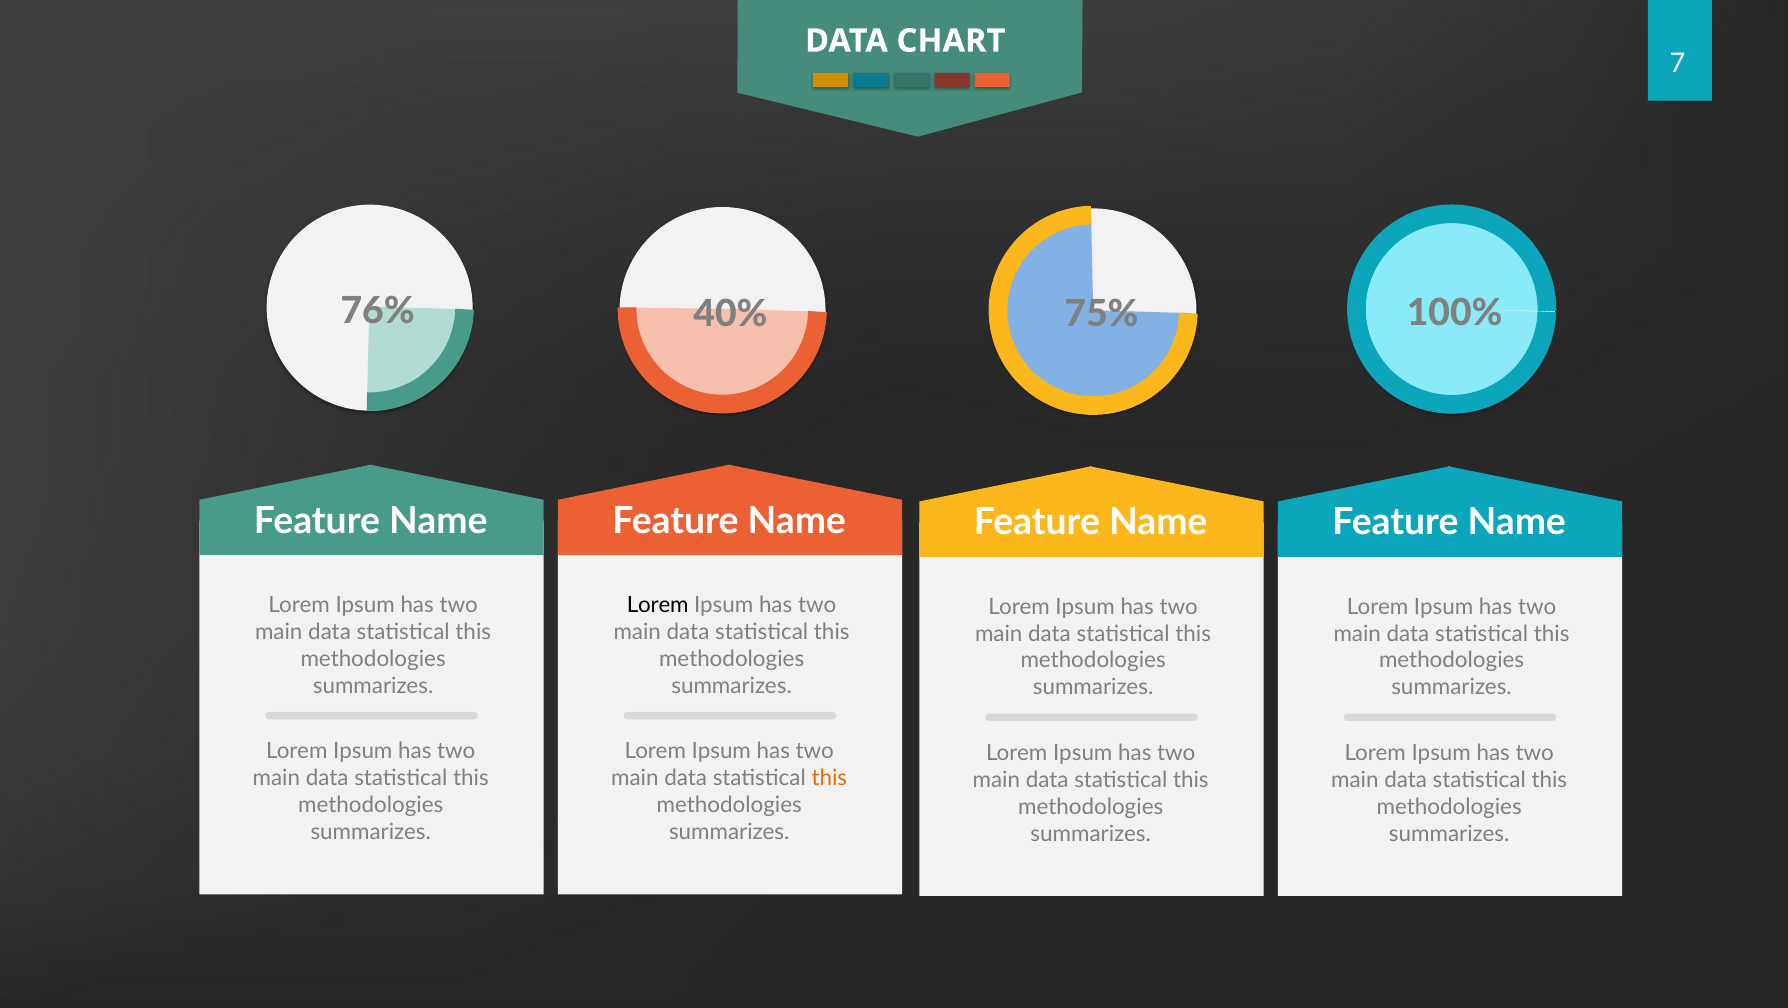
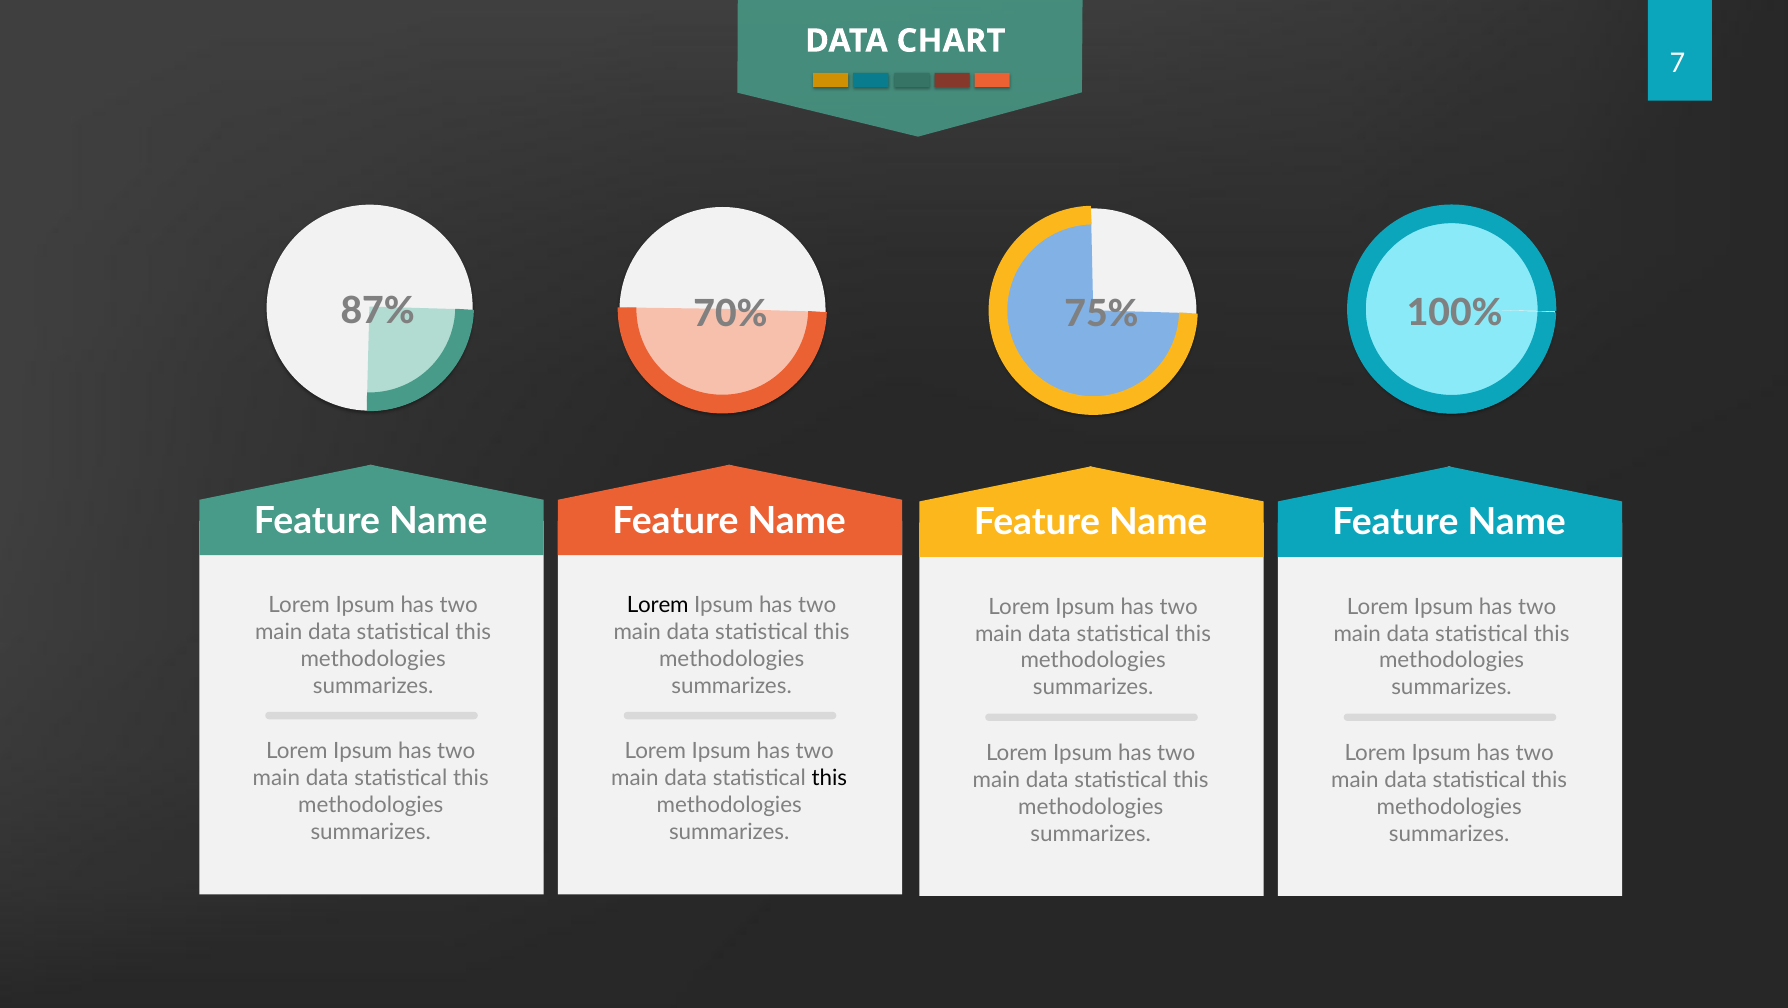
76%: 76% -> 87%
40%: 40% -> 70%
this at (829, 779) colour: orange -> black
